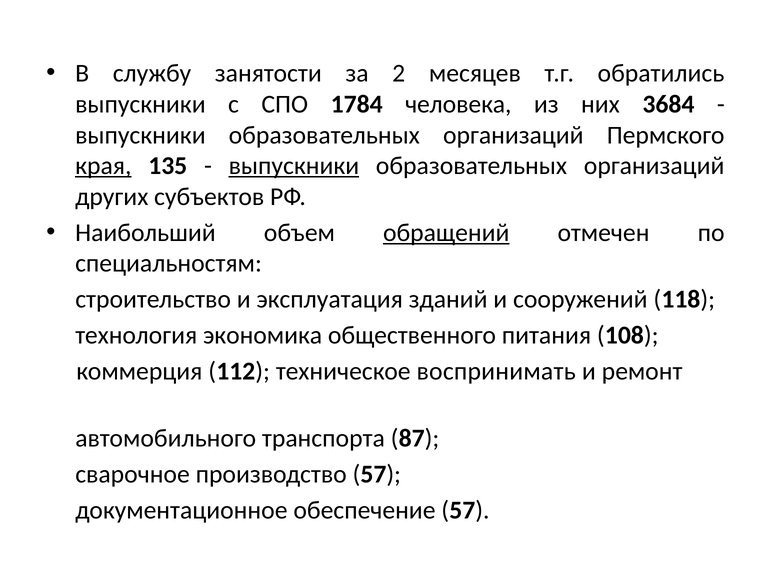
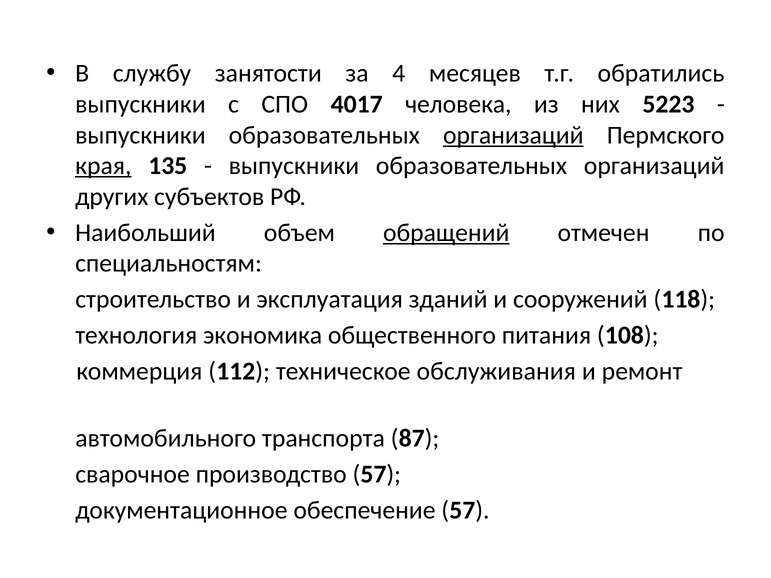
2: 2 -> 4
1784: 1784 -> 4017
3684: 3684 -> 5223
организаций at (513, 135) underline: none -> present
выпускники at (294, 166) underline: present -> none
воспринимать: воспринимать -> обслуживания
